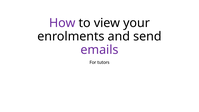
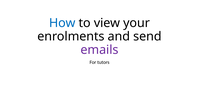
How colour: purple -> blue
